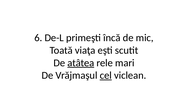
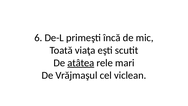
cel underline: present -> none
